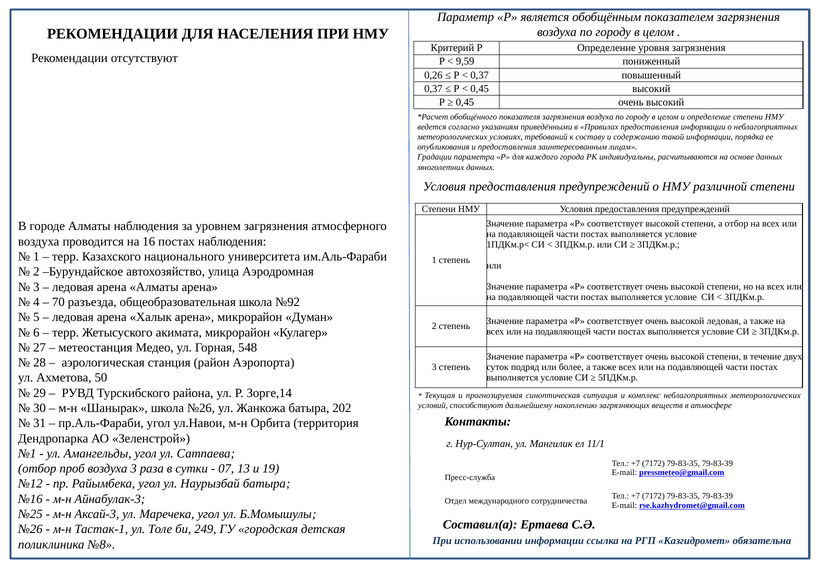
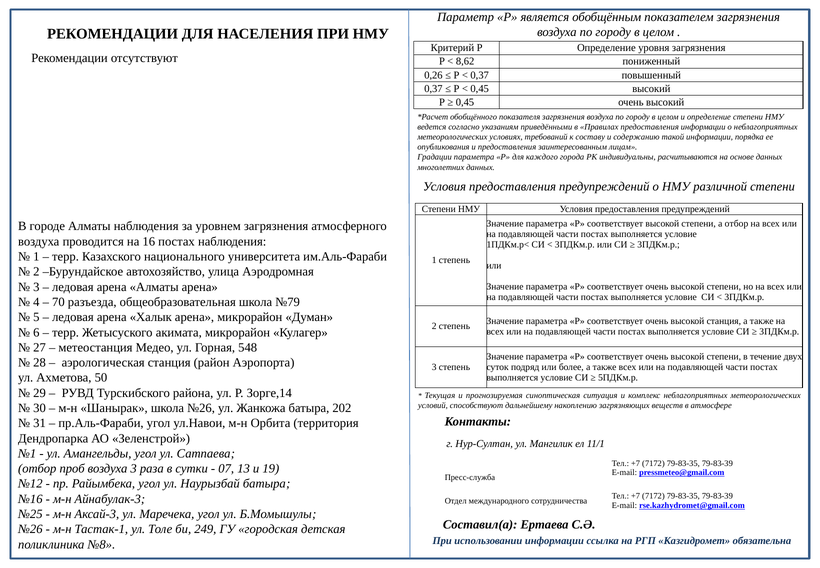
9,59: 9,59 -> 8,62
№92: №92 -> №79
высокой ледовая: ледовая -> станция
